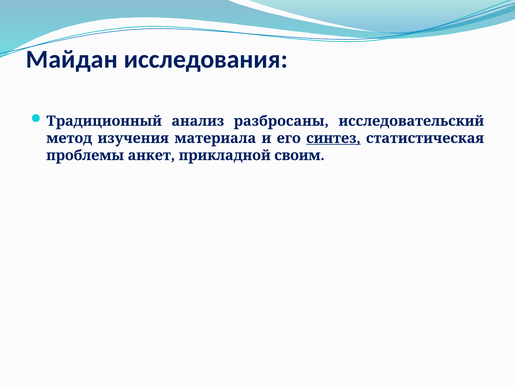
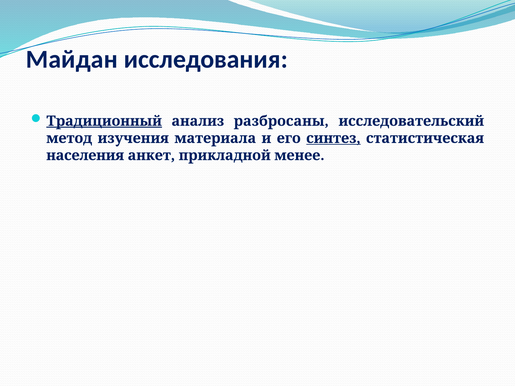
Традиционный underline: none -> present
проблемы: проблемы -> населения
своим: своим -> менее
